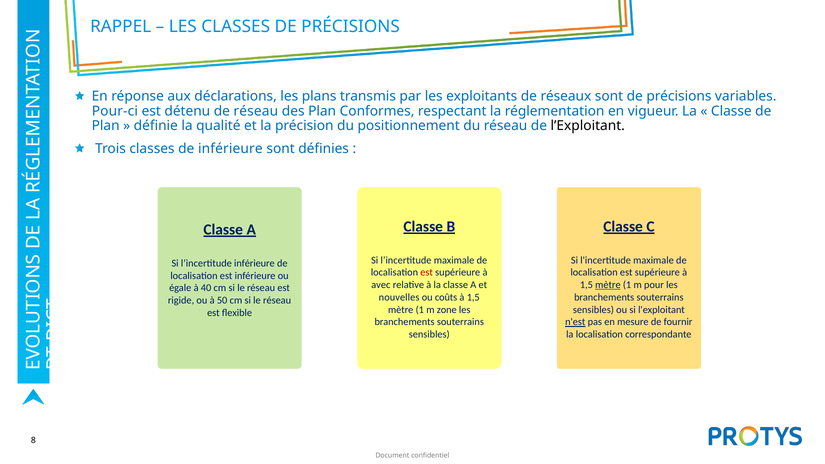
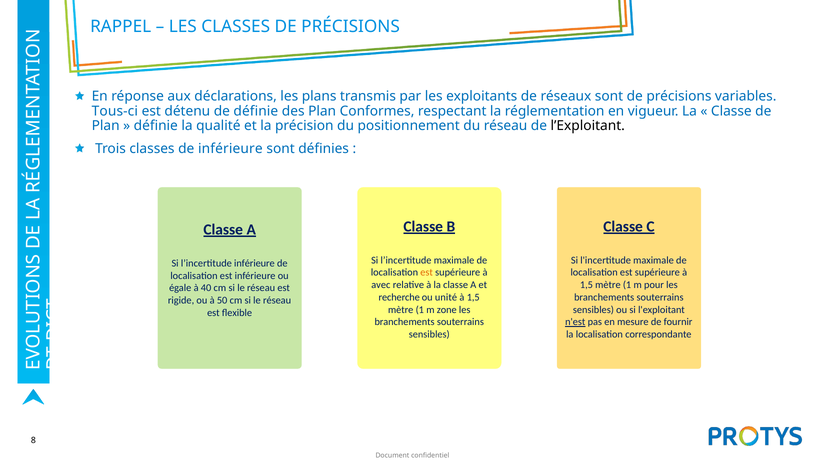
Pour-ci: Pour-ci -> Tous-ci
de réseau: réseau -> définie
est at (427, 273) colour: red -> orange
mètre at (608, 285) underline: present -> none
nouvelles: nouvelles -> recherche
coûts: coûts -> unité
